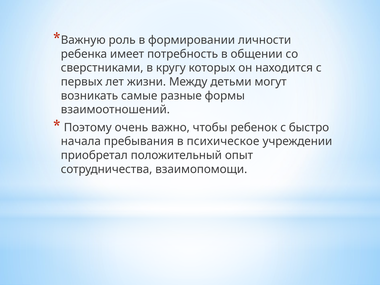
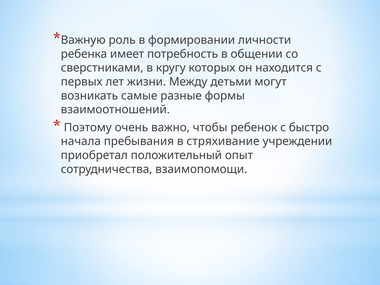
психическое: психическое -> стряхивание
